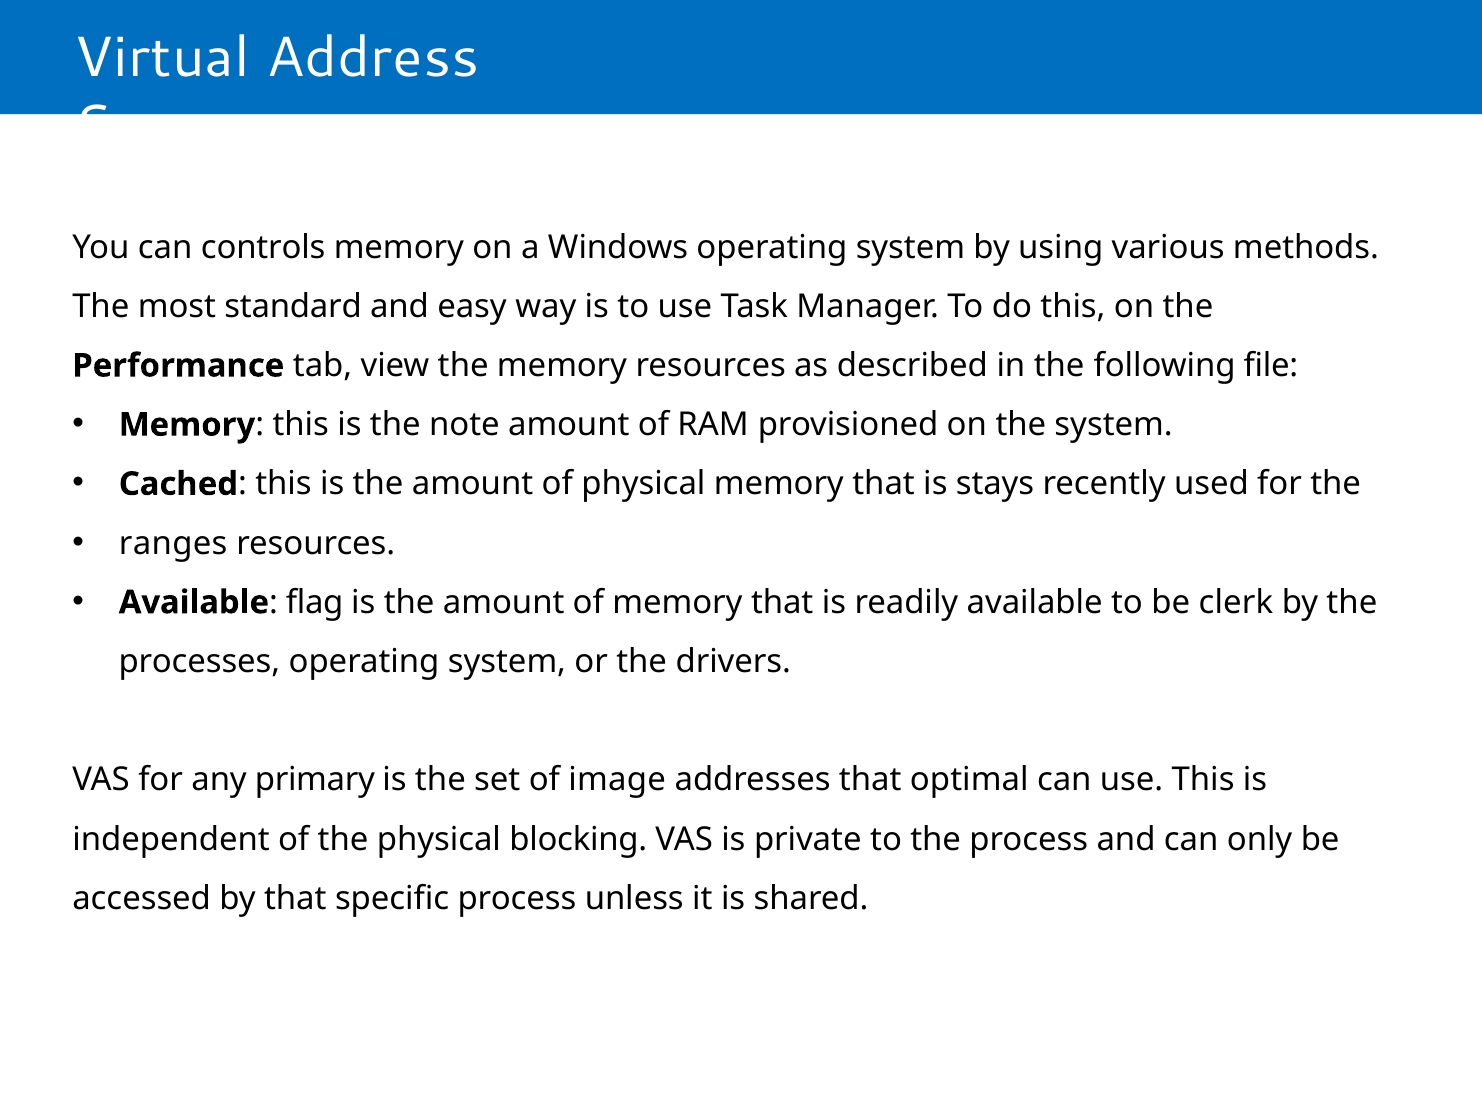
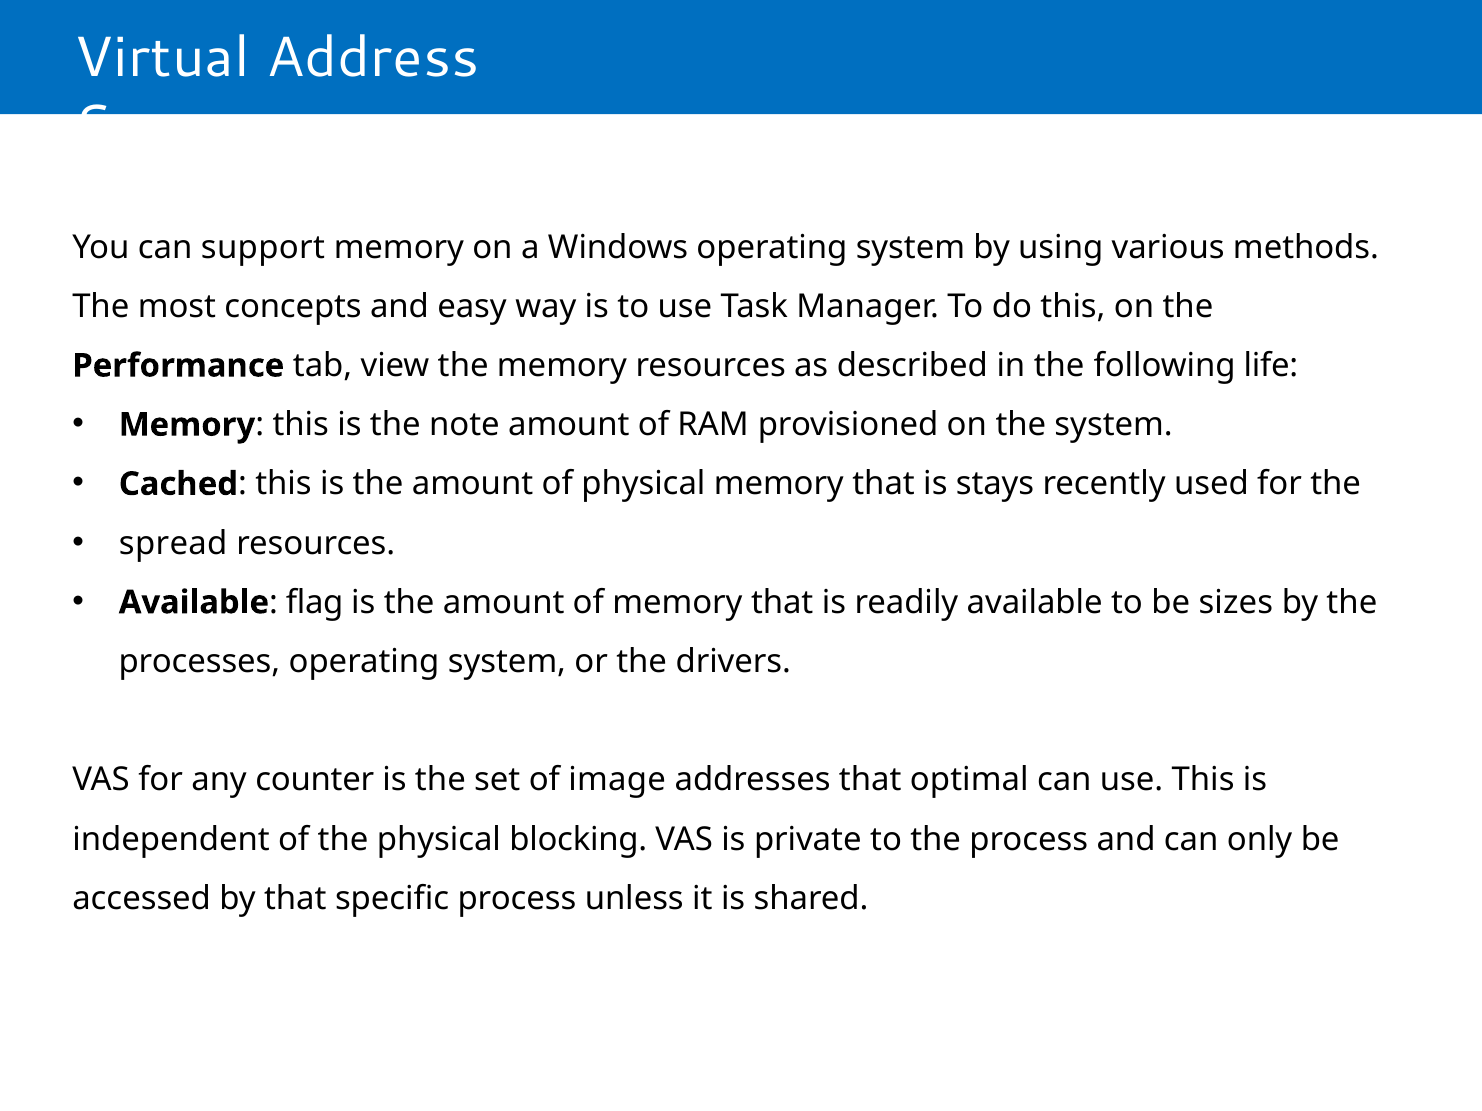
controls: controls -> support
standard: standard -> concepts
file: file -> life
ranges: ranges -> spread
clerk: clerk -> sizes
primary: primary -> counter
